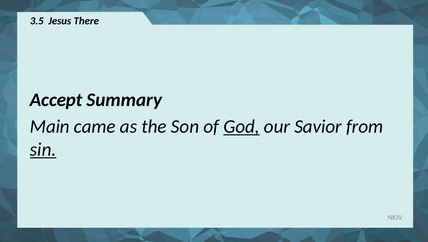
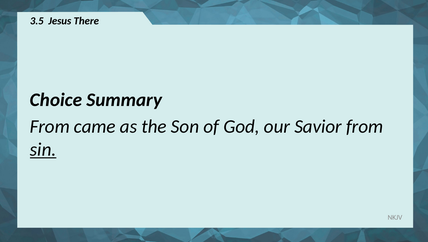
Accept: Accept -> Choice
Main at (50, 126): Main -> From
God underline: present -> none
